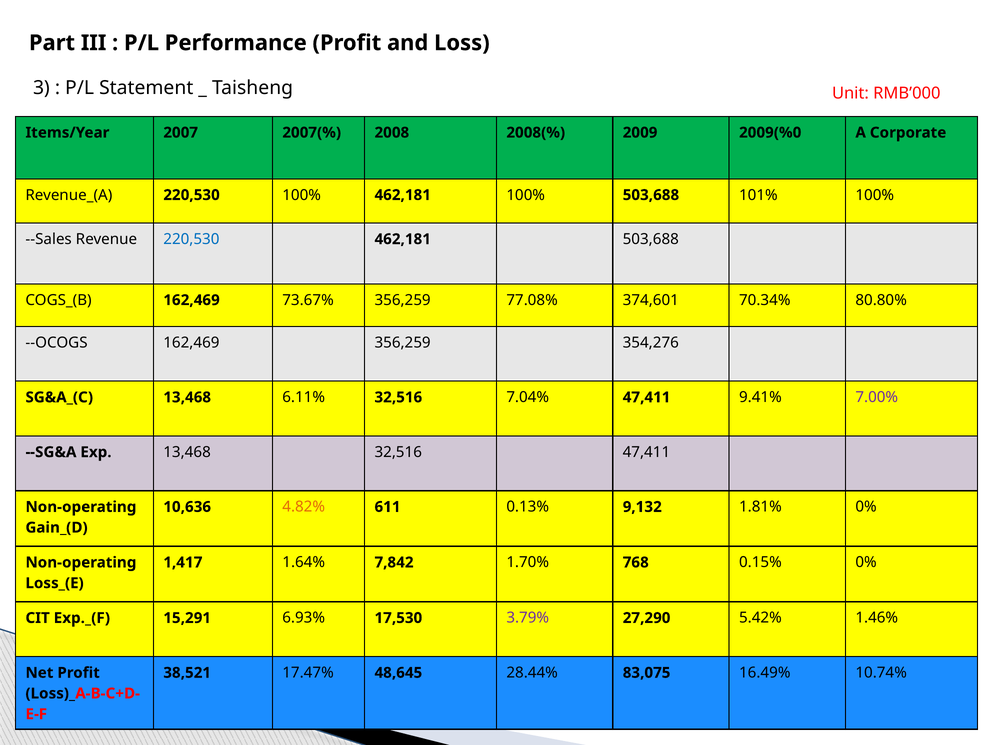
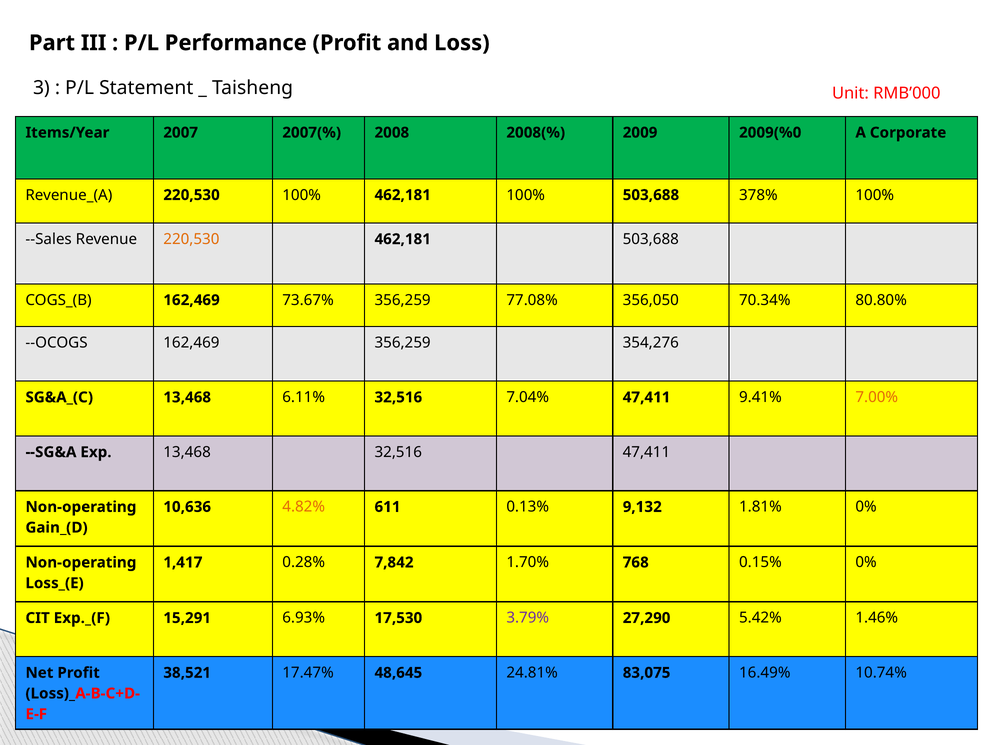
101%: 101% -> 378%
220,530 at (191, 239) colour: blue -> orange
374,601: 374,601 -> 356,050
7.00% colour: purple -> orange
1.64%: 1.64% -> 0.28%
28.44%: 28.44% -> 24.81%
